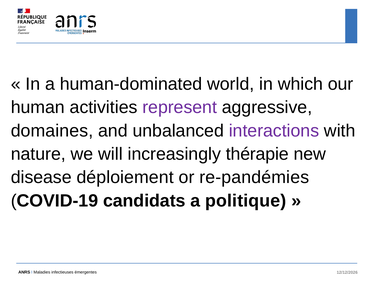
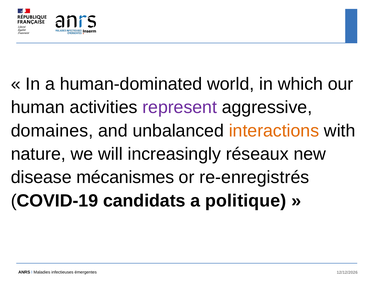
interactions colour: purple -> orange
thérapie: thérapie -> réseaux
déploiement: déploiement -> mécanismes
re-pandémies: re-pandémies -> re-enregistrés
